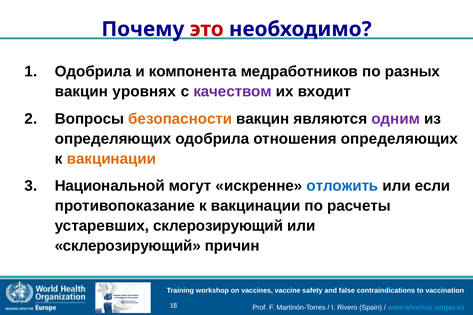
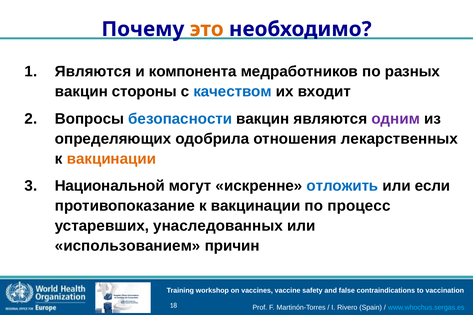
это colour: red -> orange
Одобрила at (93, 72): Одобрила -> Являются
уровнях: уровнях -> стороны
качеством colour: purple -> blue
безопасности colour: orange -> blue
отношения определяющих: определяющих -> лекарственных
расчеты: расчеты -> процесс
устаревших склерозирующий: склерозирующий -> унаследованных
склерозирующий at (128, 246): склерозирующий -> использованием
